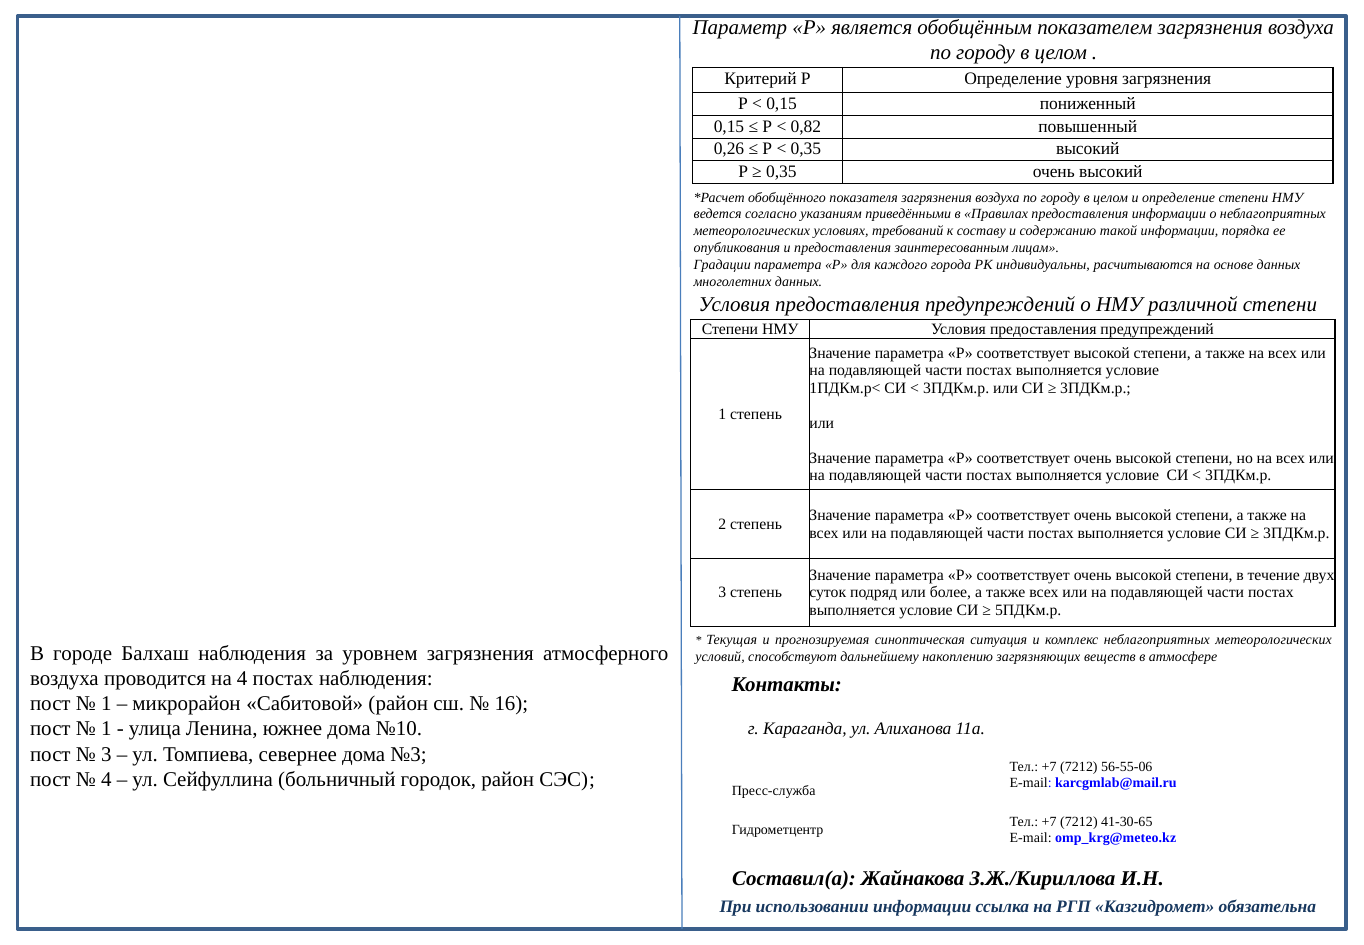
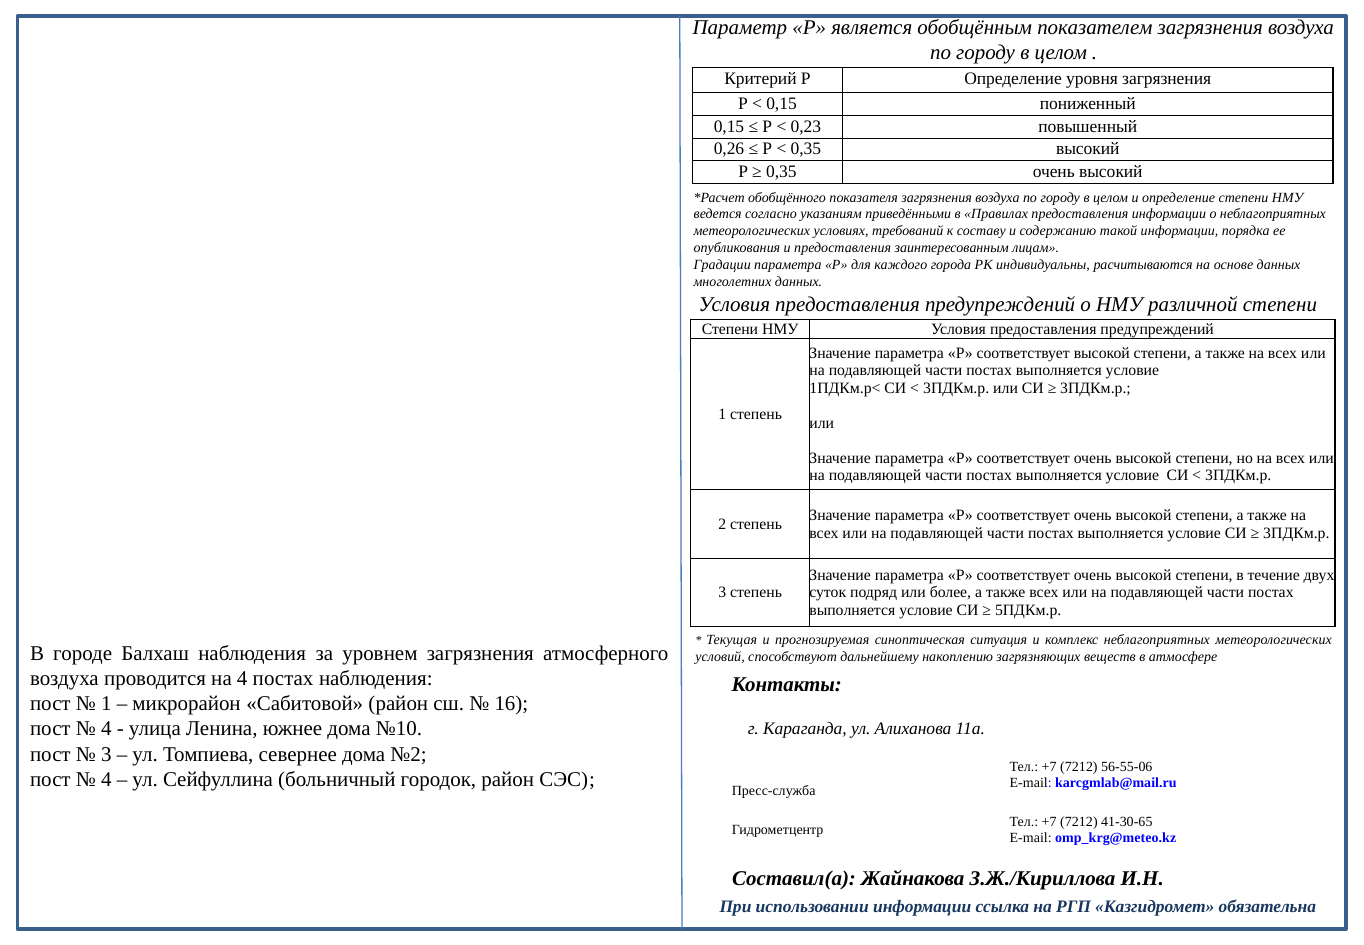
0,82: 0,82 -> 0,23
1 at (106, 728): 1 -> 4
№3: №3 -> №2
